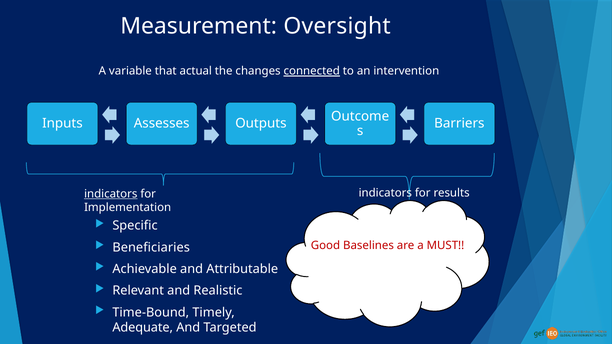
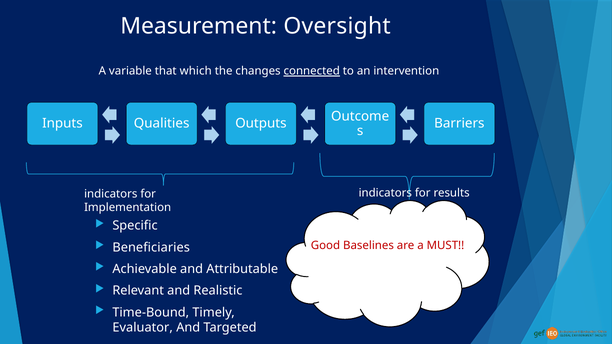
actual: actual -> which
Assesses: Assesses -> Qualities
indicators at (111, 194) underline: present -> none
Adequate: Adequate -> Evaluator
